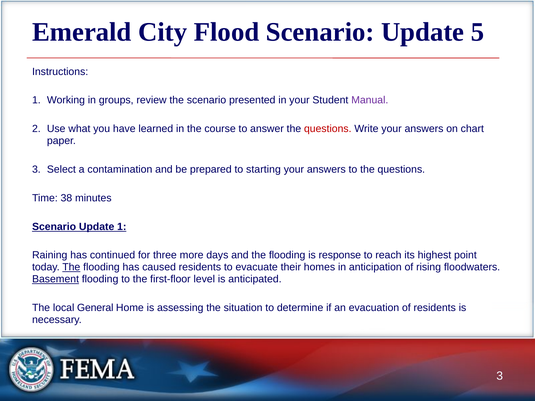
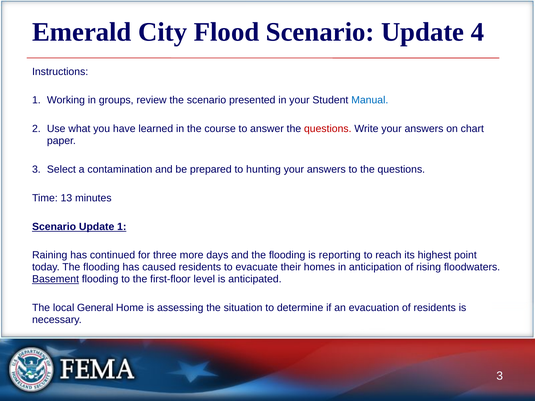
5: 5 -> 4
Manual colour: purple -> blue
starting: starting -> hunting
38: 38 -> 13
response: response -> reporting
The at (71, 267) underline: present -> none
